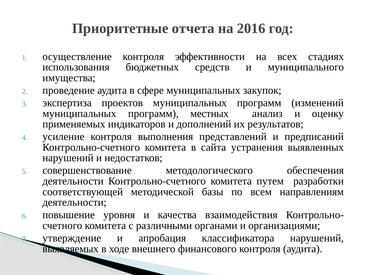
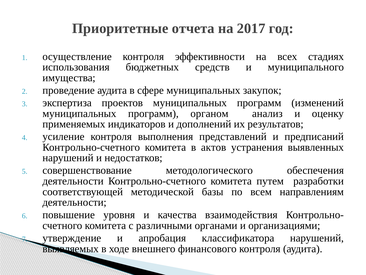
2016: 2016 -> 2017
местных: местных -> органом
сайта: сайта -> актов
